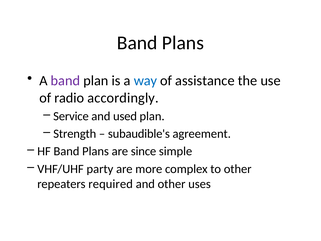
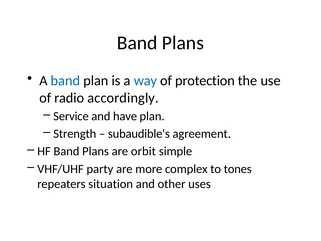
band at (65, 81) colour: purple -> blue
assistance: assistance -> protection
used: used -> have
since: since -> orbit
to other: other -> tones
required: required -> situation
